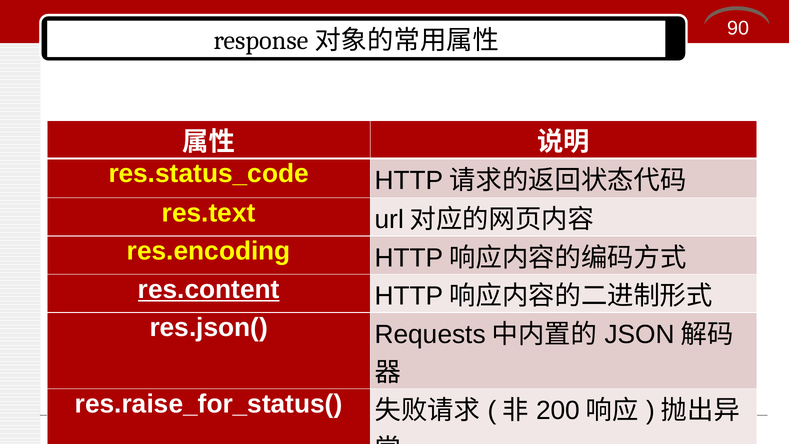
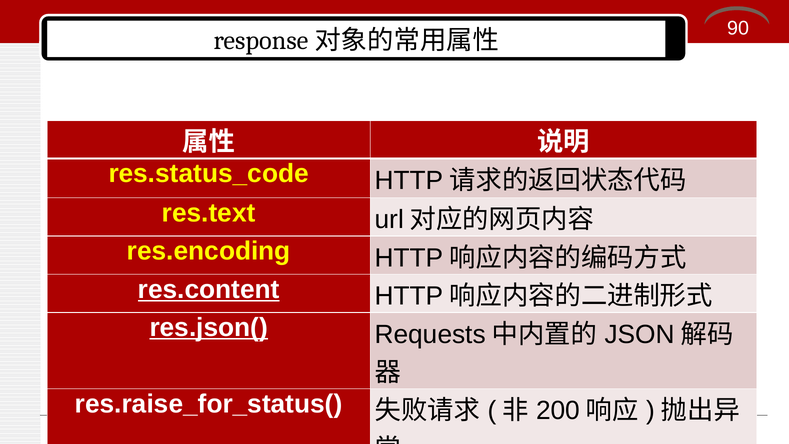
res.json( underline: none -> present
